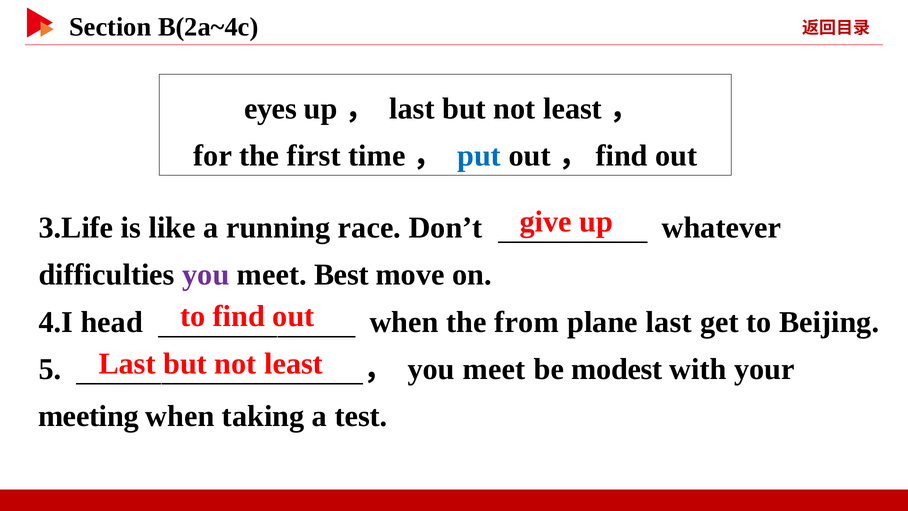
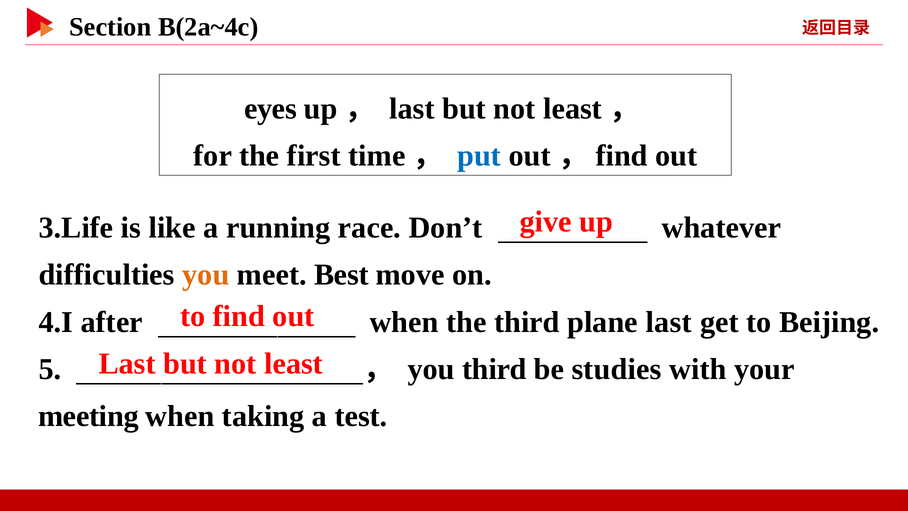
you at (206, 275) colour: purple -> orange
head: head -> after
the from: from -> third
meet at (494, 369): meet -> third
modest: modest -> studies
